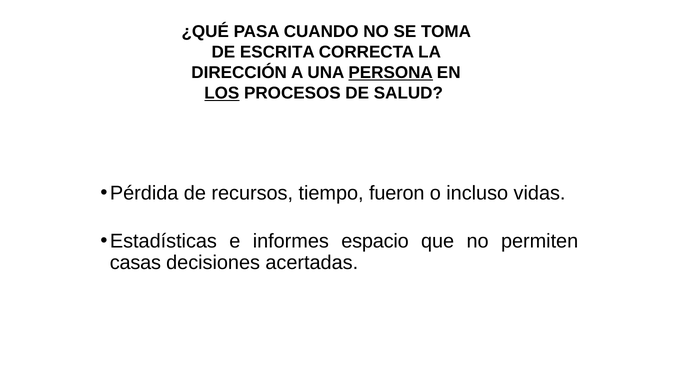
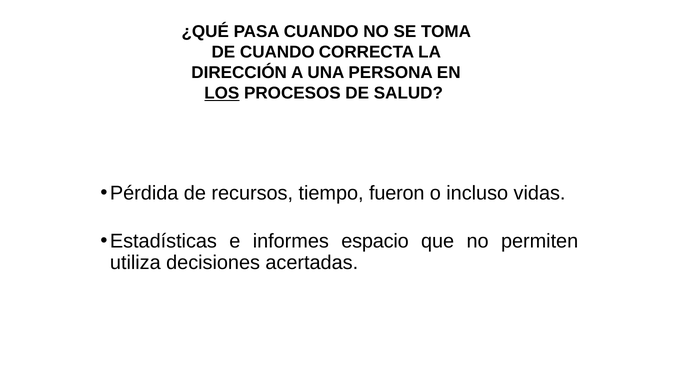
DE ESCRITA: ESCRITA -> CUANDO
PERSONA underline: present -> none
casas: casas -> utiliza
